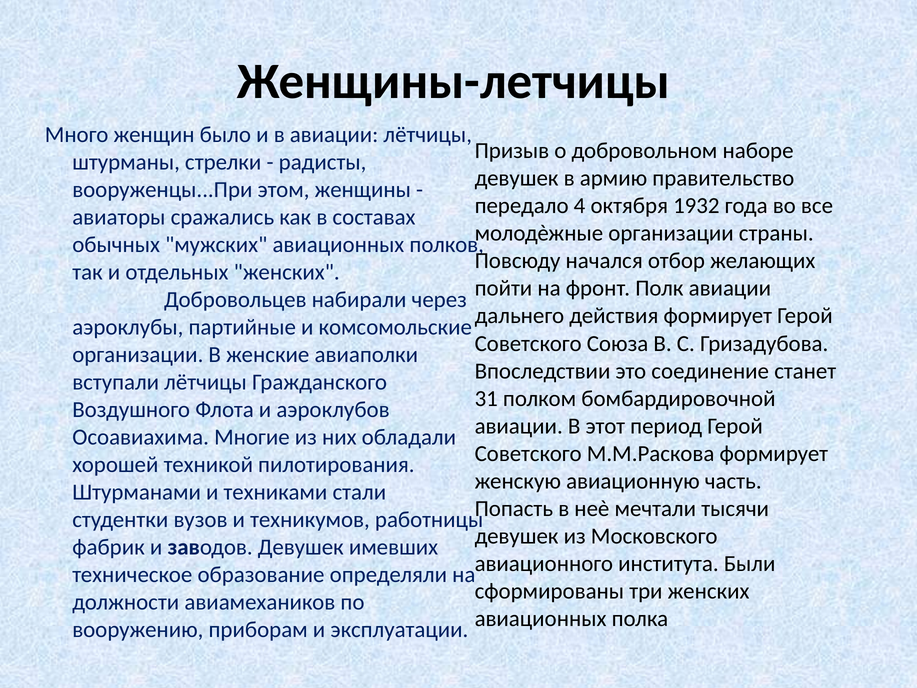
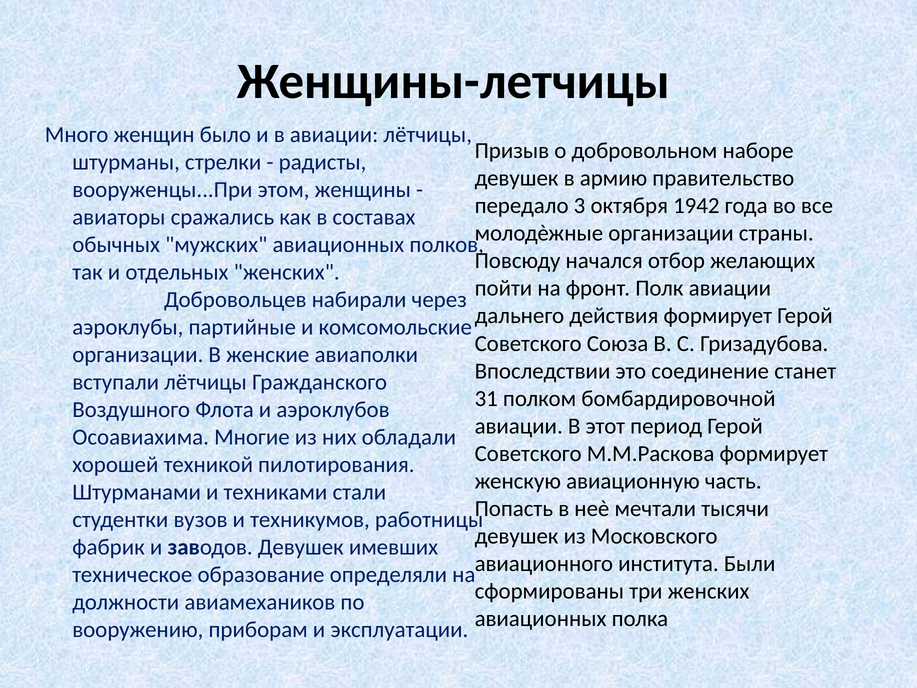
4: 4 -> 3
1932: 1932 -> 1942
